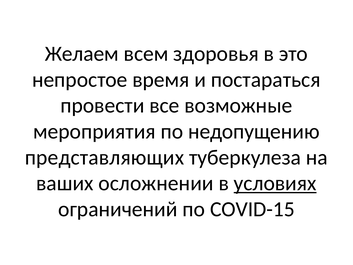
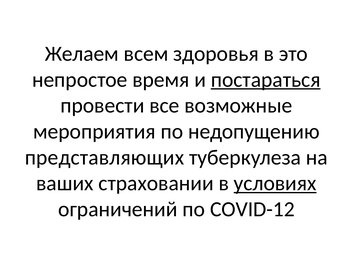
постараться underline: none -> present
осложнении: осложнении -> страховании
COVID-15: COVID-15 -> COVID-12
